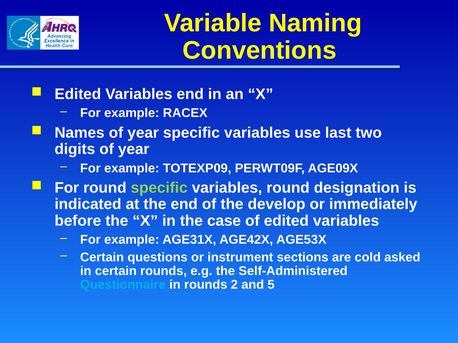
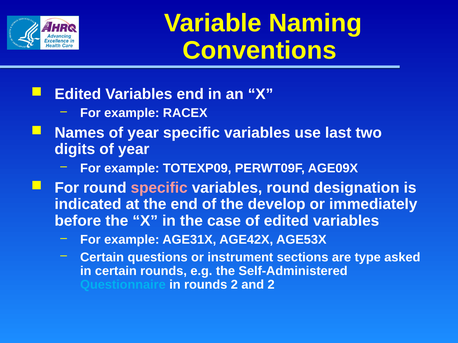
specific at (159, 188) colour: light green -> pink
cold: cold -> type
and 5: 5 -> 2
